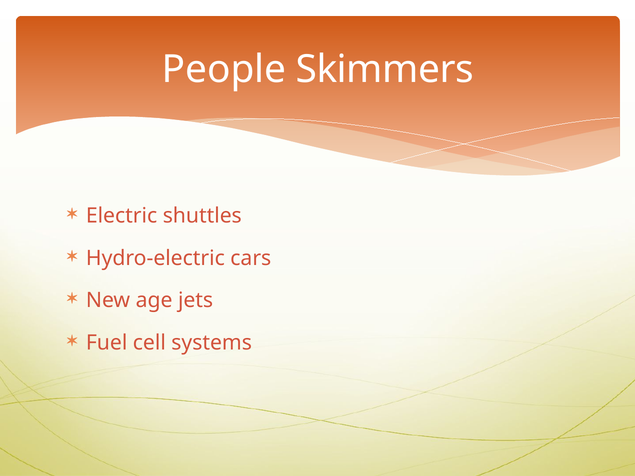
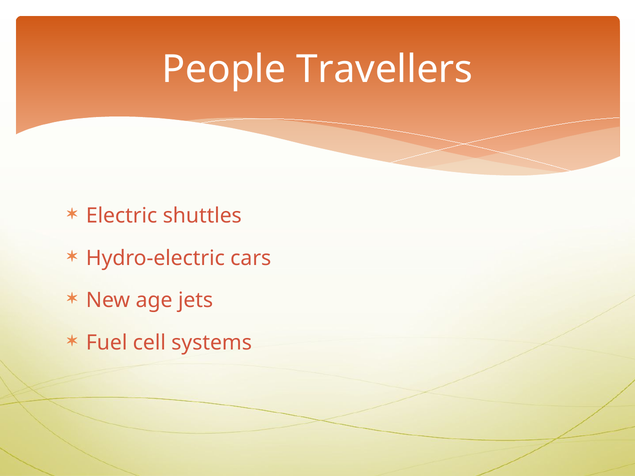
Skimmers: Skimmers -> Travellers
